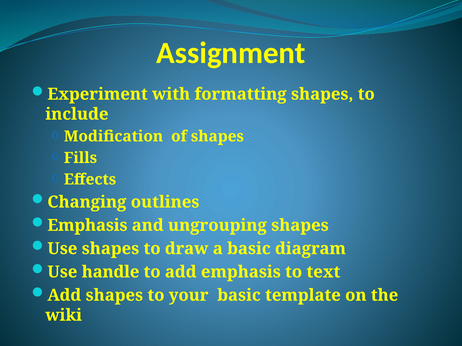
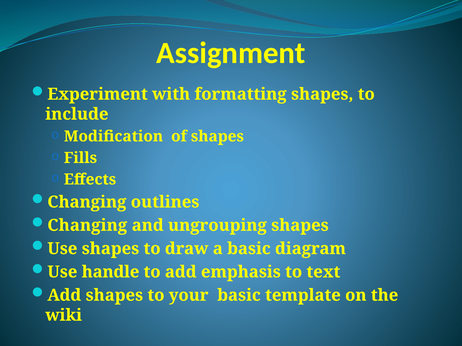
Emphasis at (87, 226): Emphasis -> Changing
